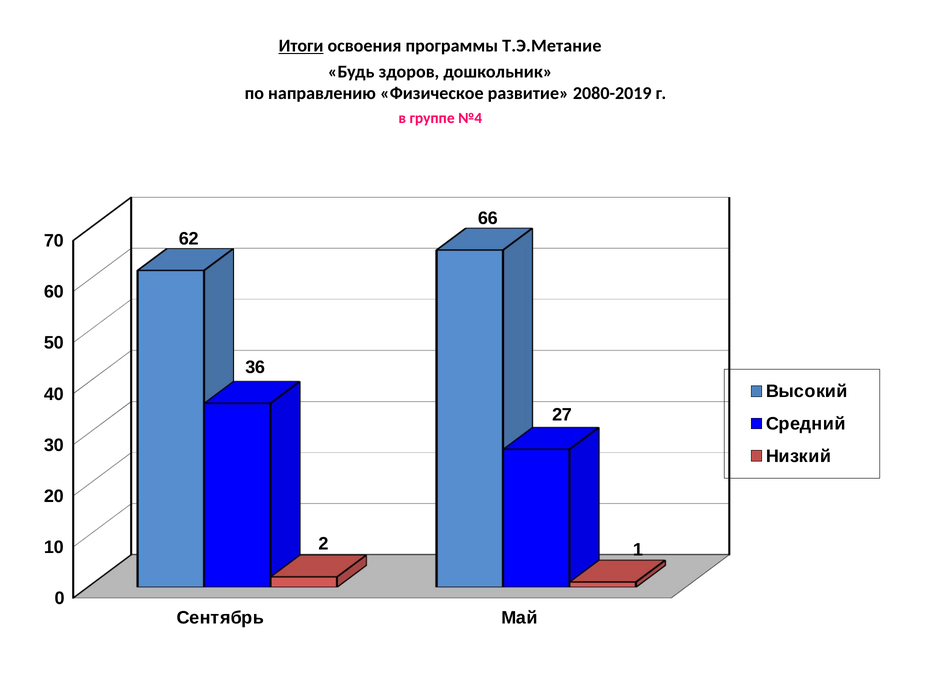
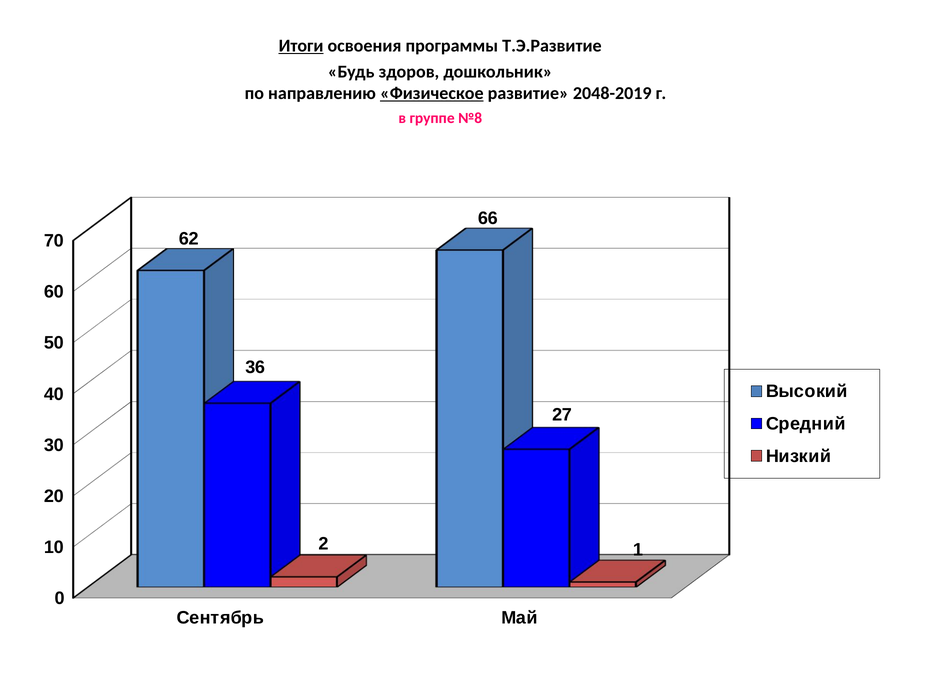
Т.Э.Метание: Т.Э.Метание -> Т.Э.Развитие
Физическое underline: none -> present
2080-2019: 2080-2019 -> 2048-2019
№4: №4 -> №8
